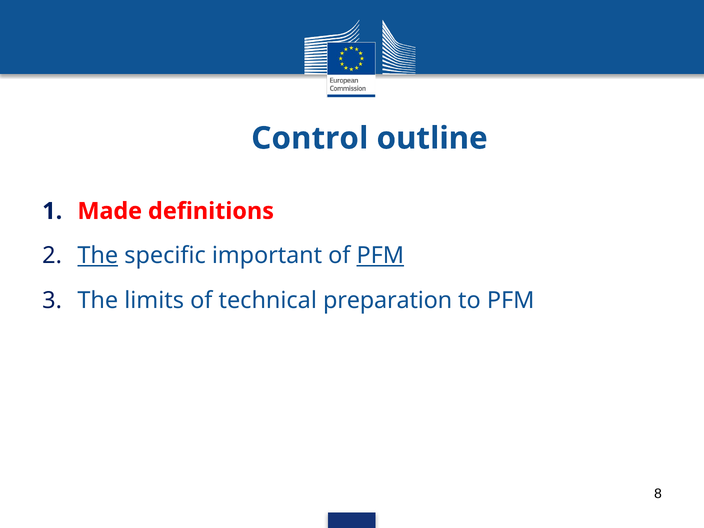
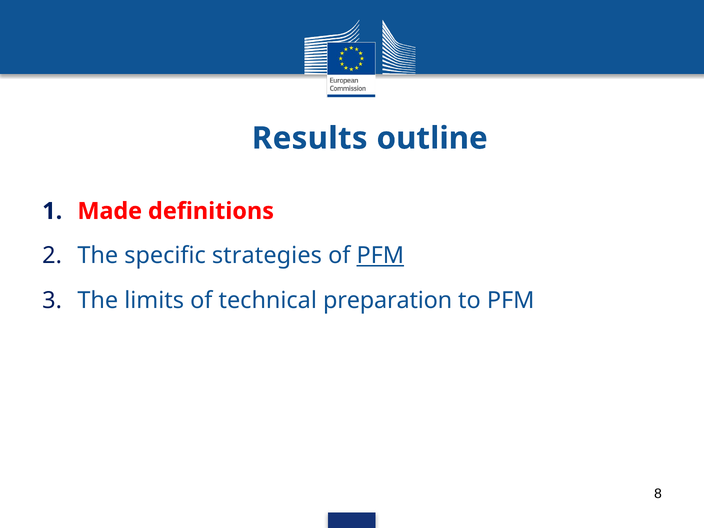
Control: Control -> Results
The at (98, 256) underline: present -> none
important: important -> strategies
